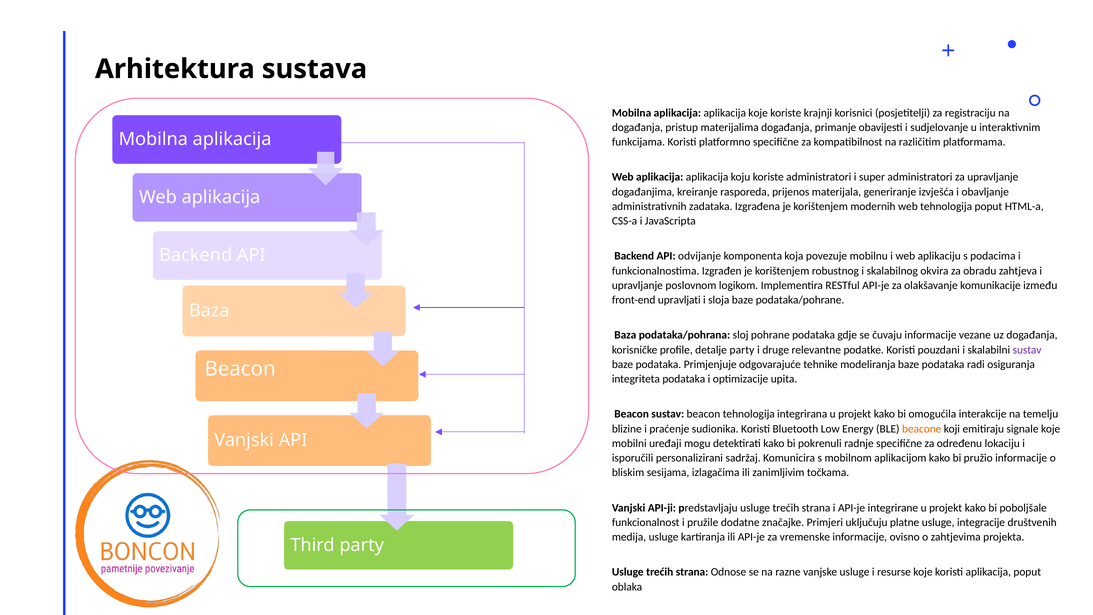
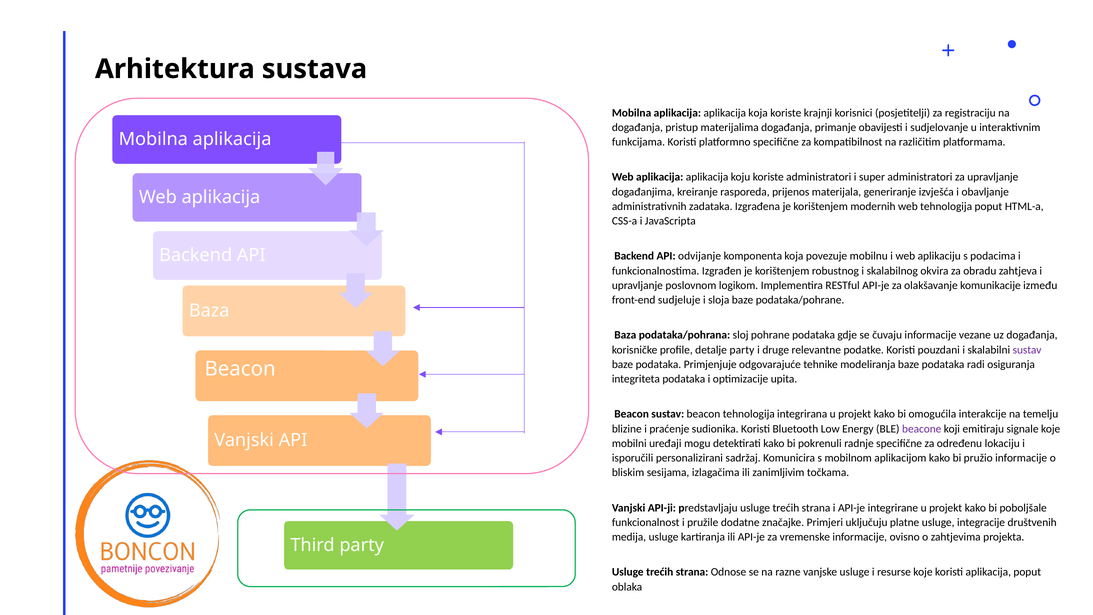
aplikacija koje: koje -> koja
upravljati: upravljati -> sudjeluje
beacone colour: orange -> purple
